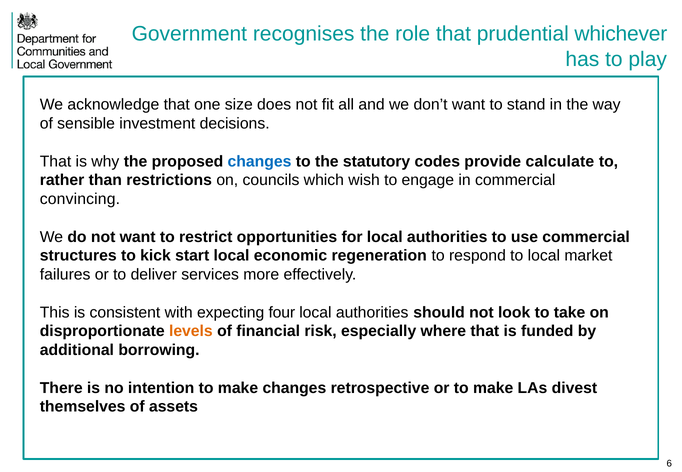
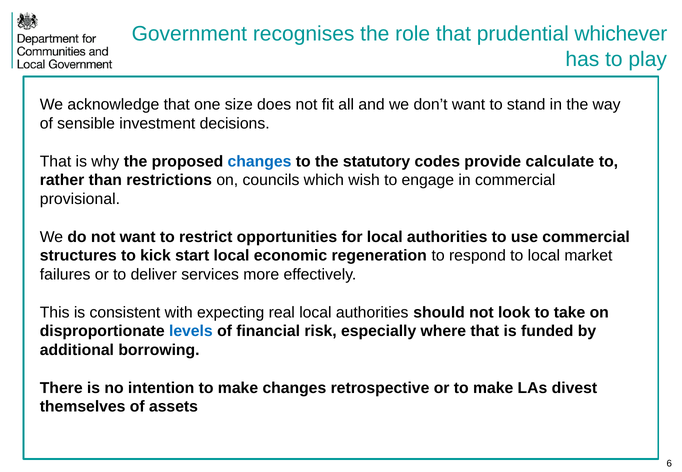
convincing: convincing -> provisional
four: four -> real
levels colour: orange -> blue
